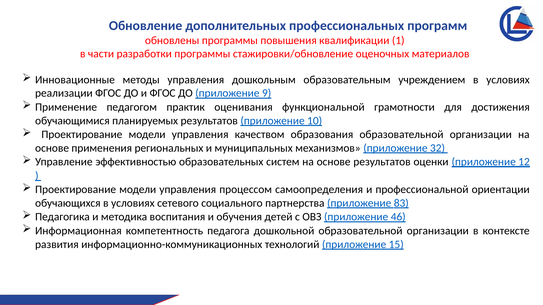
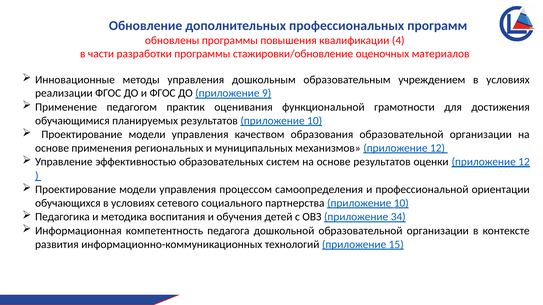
1: 1 -> 4
механизмов приложение 32: 32 -> 12
партнерства приложение 83: 83 -> 10
46: 46 -> 34
